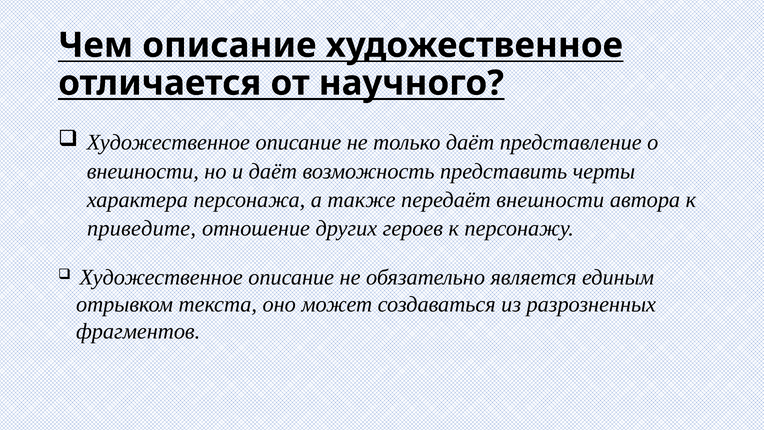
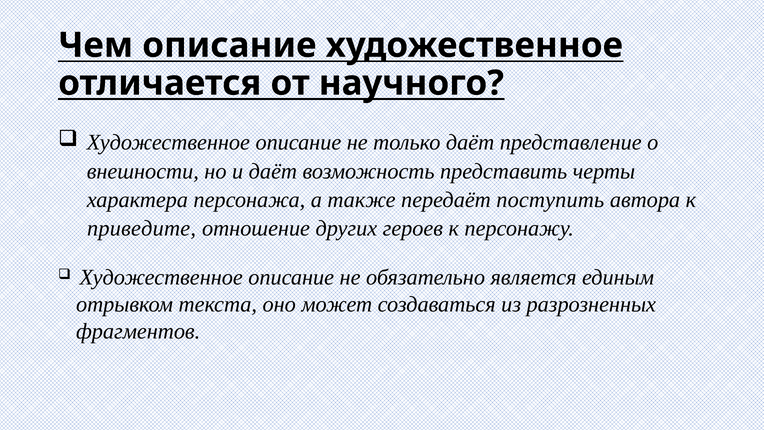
передаёт внешности: внешности -> поступить
